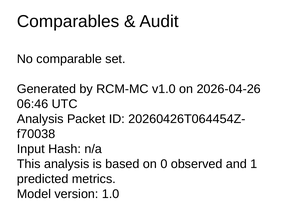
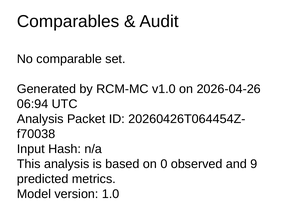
06:46: 06:46 -> 06:94
1: 1 -> 9
